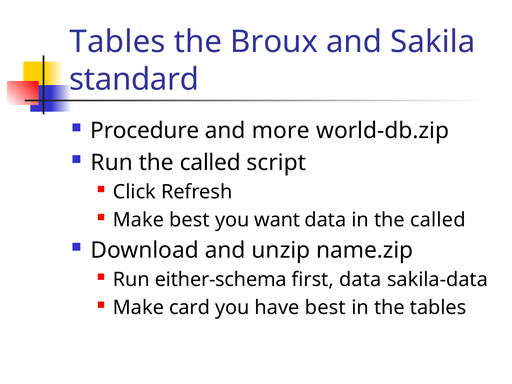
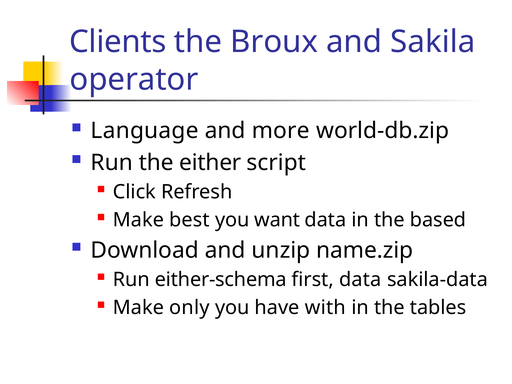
Tables at (118, 42): Tables -> Clients
standard: standard -> operator
Procedure: Procedure -> Language
Run the called: called -> either
in the called: called -> based
card: card -> only
have best: best -> with
